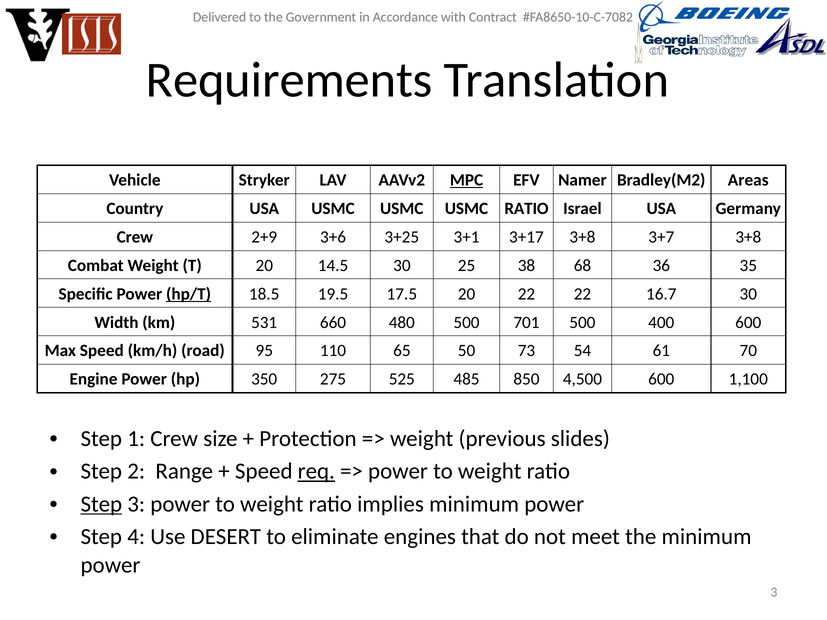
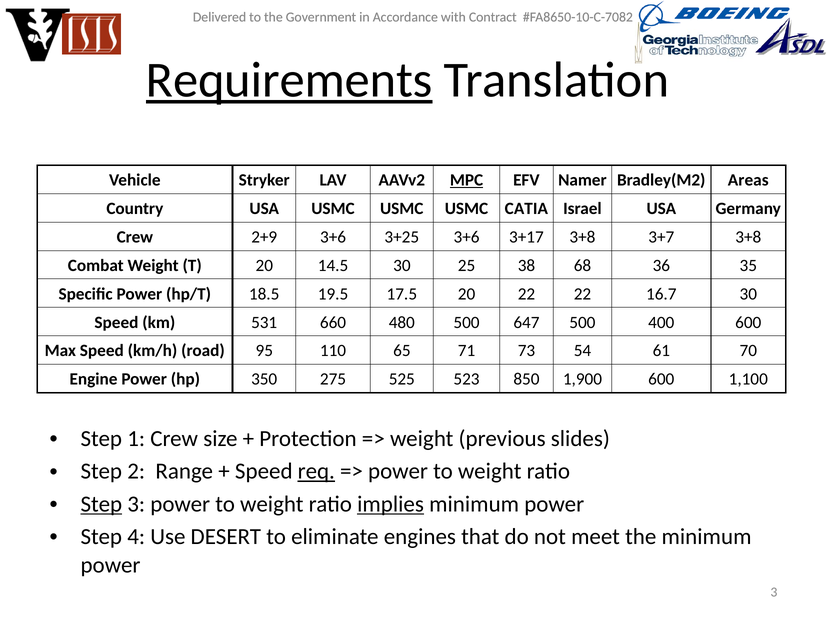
Requirements underline: none -> present
USMC RATIO: RATIO -> CATIA
3+25 3+1: 3+1 -> 3+6
hp/T underline: present -> none
Width at (116, 322): Width -> Speed
701: 701 -> 647
50: 50 -> 71
485: 485 -> 523
4,500: 4,500 -> 1,900
implies underline: none -> present
